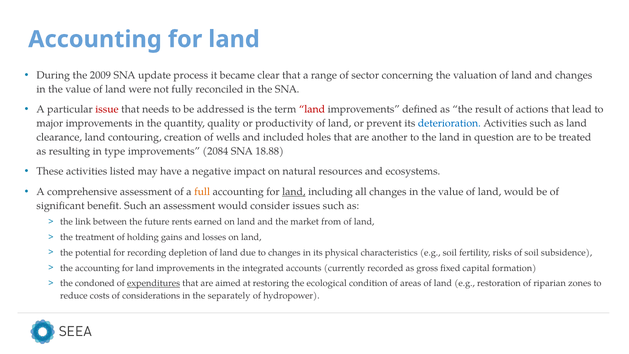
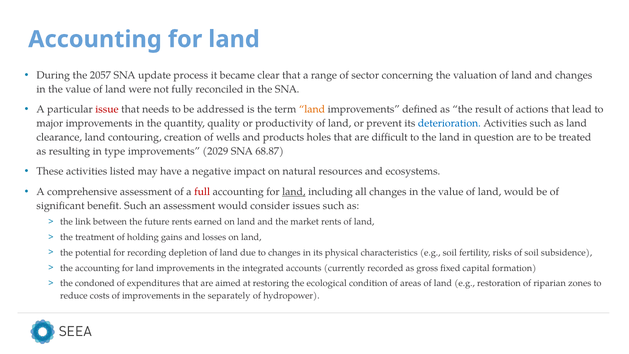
2009: 2009 -> 2057
land at (312, 109) colour: red -> orange
included: included -> products
another: another -> difficult
2084: 2084 -> 2029
18.88: 18.88 -> 68.87
full colour: orange -> red
market from: from -> rents
expenditures underline: present -> none
of considerations: considerations -> improvements
